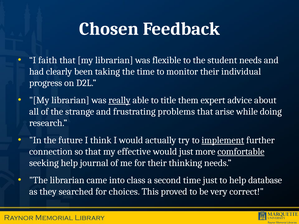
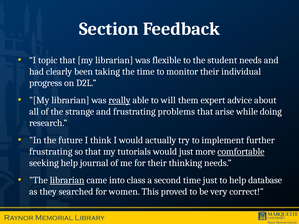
Chosen: Chosen -> Section
faith: faith -> topic
title: title -> will
implement underline: present -> none
connection at (51, 152): connection -> frustrating
effective: effective -> tutorials
librarian at (67, 180) underline: none -> present
choices: choices -> women
